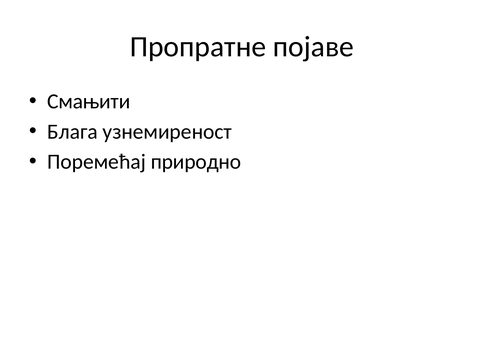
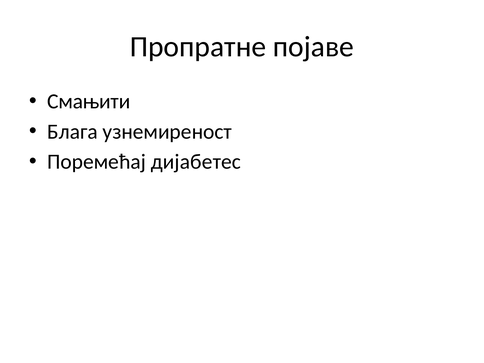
природно: природно -> диjабетес
